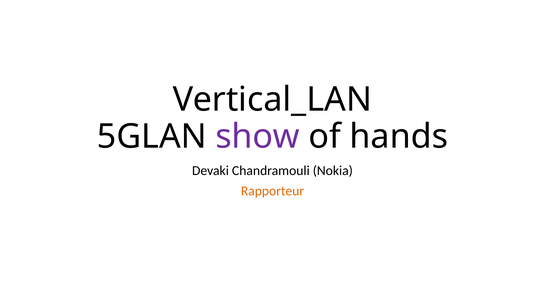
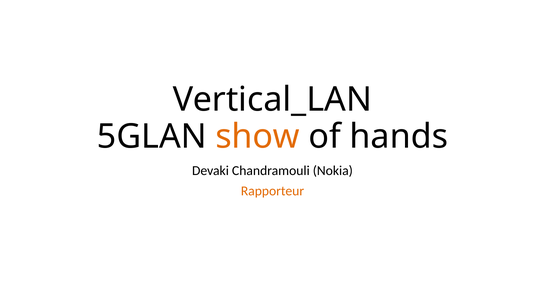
show colour: purple -> orange
